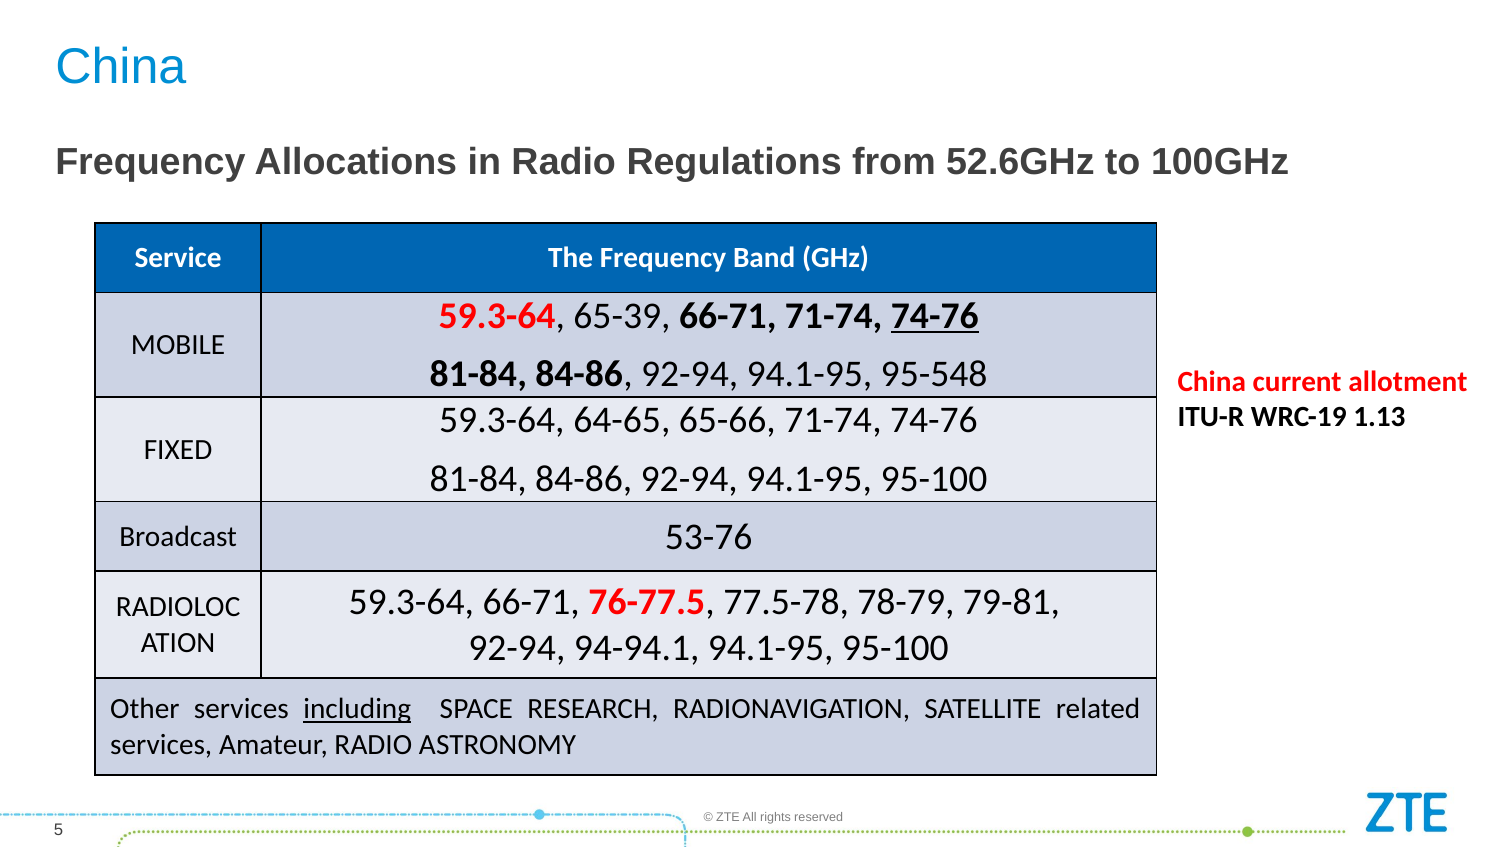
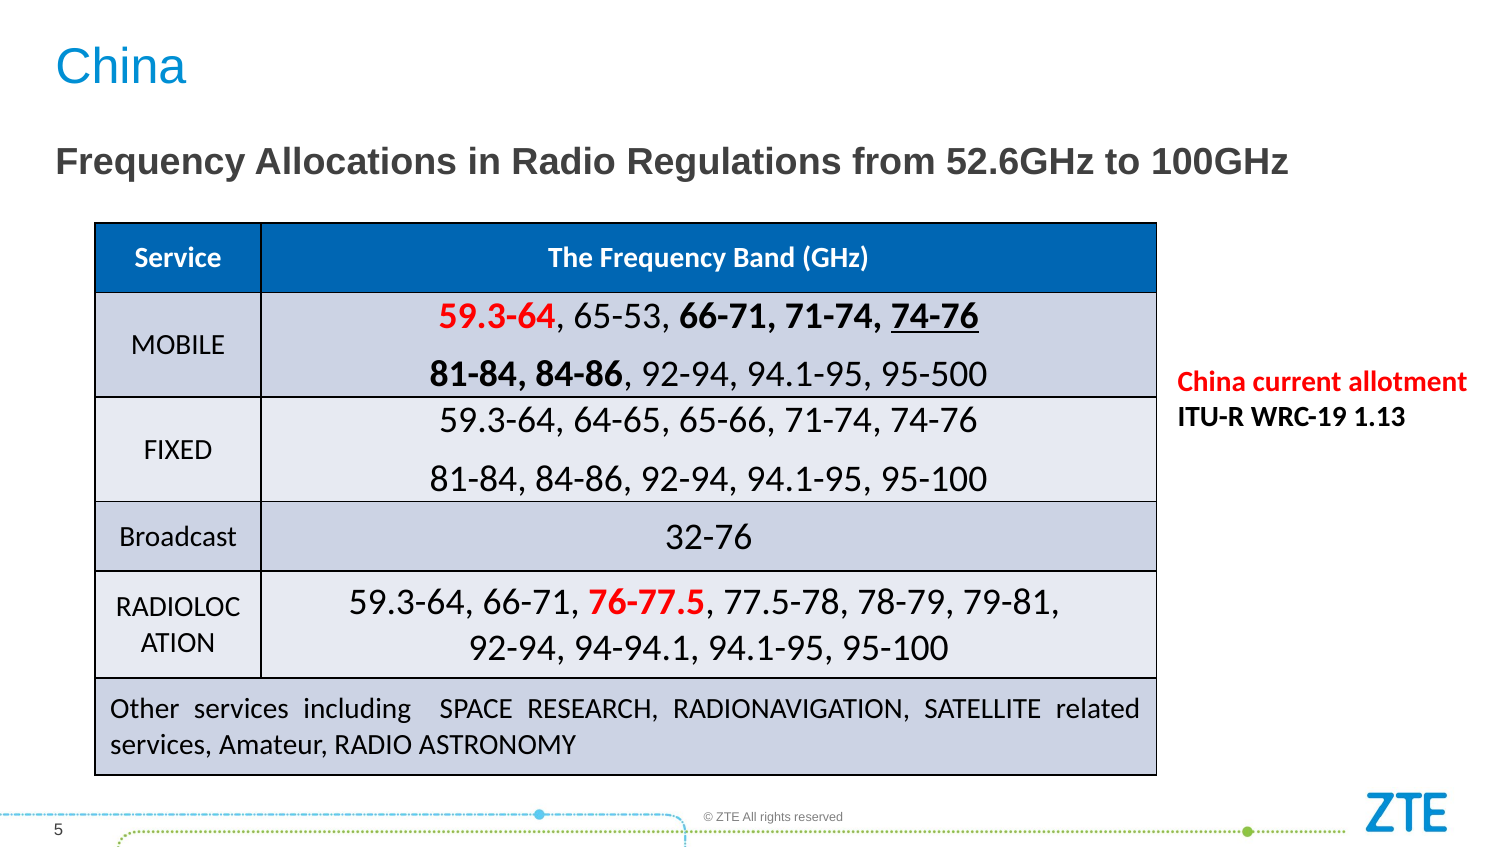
65-39: 65-39 -> 65-53
95-548: 95-548 -> 95-500
53-76: 53-76 -> 32-76
including underline: present -> none
